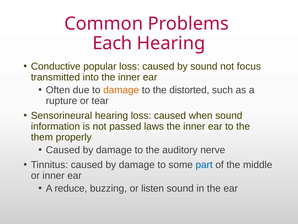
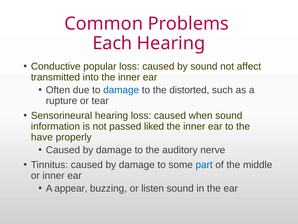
focus: focus -> affect
damage at (121, 90) colour: orange -> blue
laws: laws -> liked
them: them -> have
reduce: reduce -> appear
